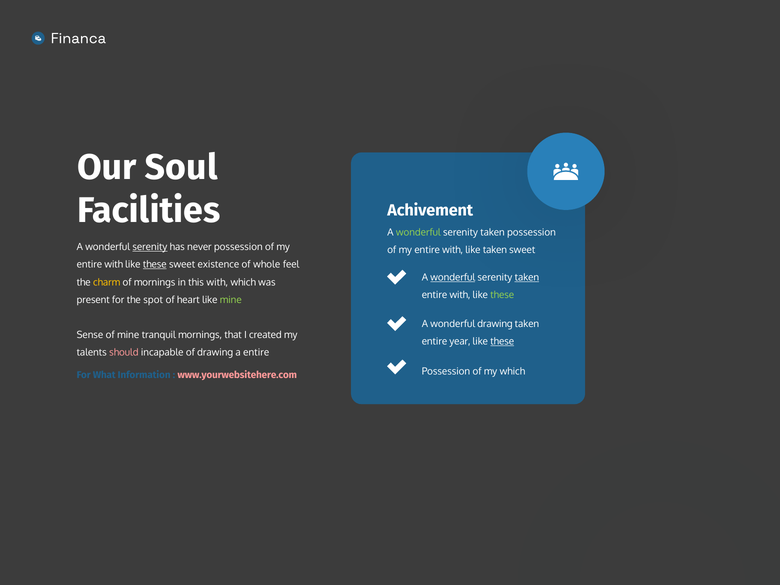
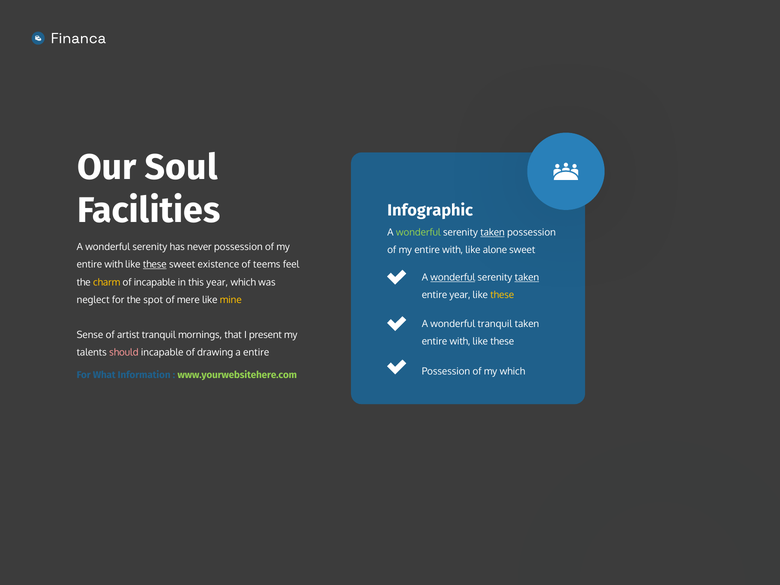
Achivement: Achivement -> Infographic
taken at (493, 232) underline: none -> present
serenity at (150, 247) underline: present -> none
like taken: taken -> alone
whole: whole -> teems
of mornings: mornings -> incapable
this with: with -> year
with at (460, 295): with -> year
these at (502, 295) colour: light green -> yellow
present: present -> neglect
heart: heart -> mere
mine at (231, 300) colour: light green -> yellow
wonderful drawing: drawing -> tranquil
of mine: mine -> artist
created: created -> present
year at (460, 341): year -> with
these at (502, 341) underline: present -> none
www.yourwebsitehere.com colour: pink -> light green
